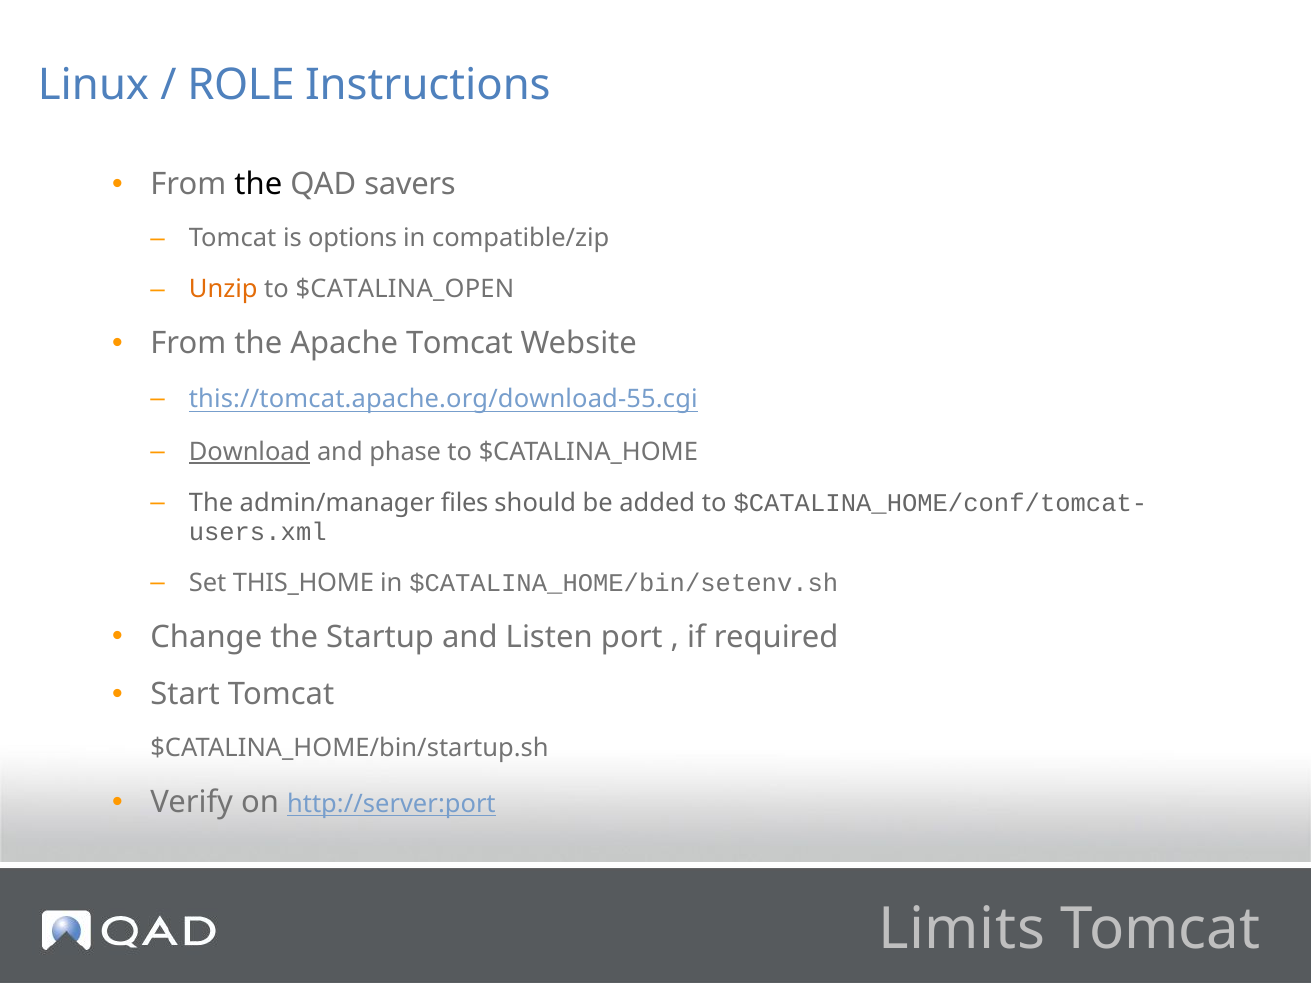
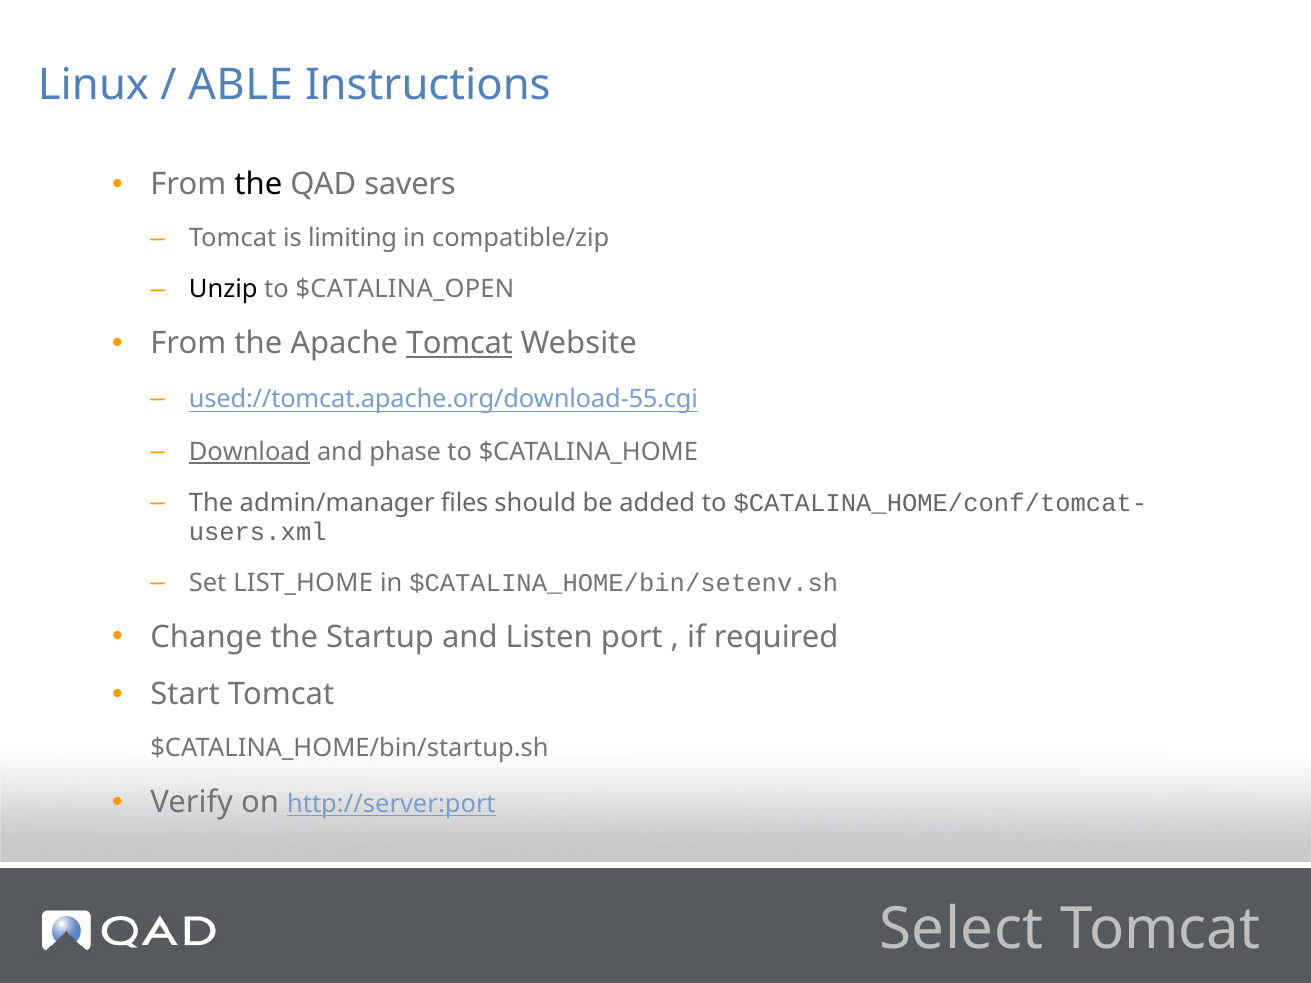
ROLE: ROLE -> ABLE
options: options -> limiting
Unzip colour: orange -> black
Tomcat at (459, 343) underline: none -> present
this://tomcat.apache.org/download-55.cgi: this://tomcat.apache.org/download-55.cgi -> used://tomcat.apache.org/download-55.cgi
THIS_HOME: THIS_HOME -> LIST_HOME
Limits: Limits -> Select
